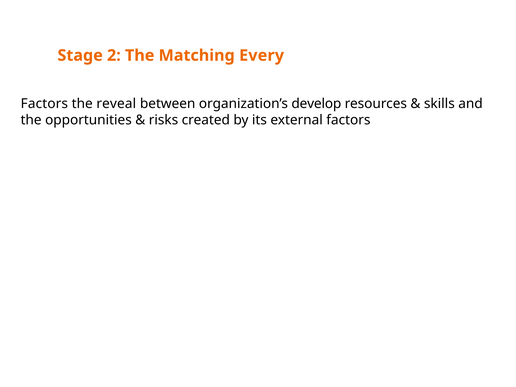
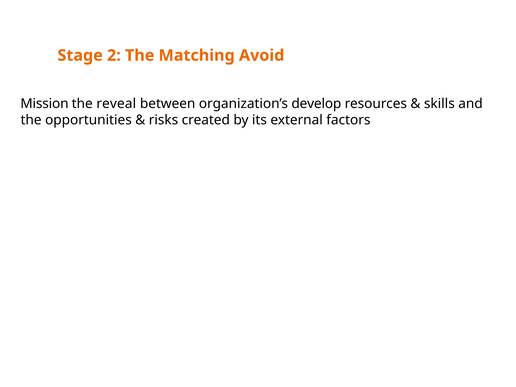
Every: Every -> Avoid
Factors at (44, 104): Factors -> Mission
